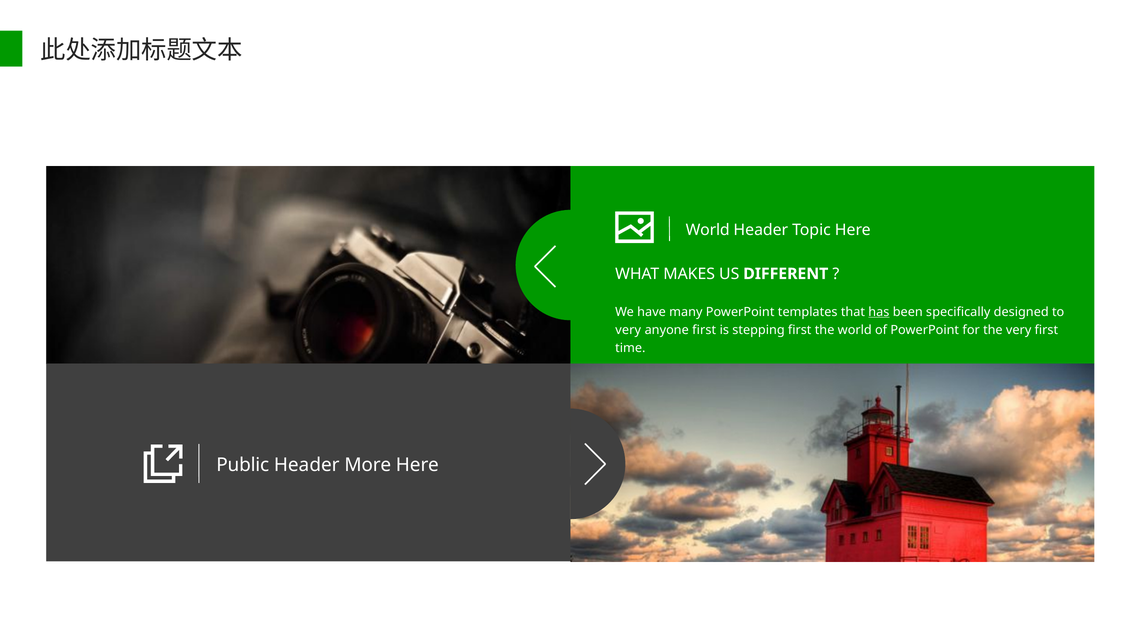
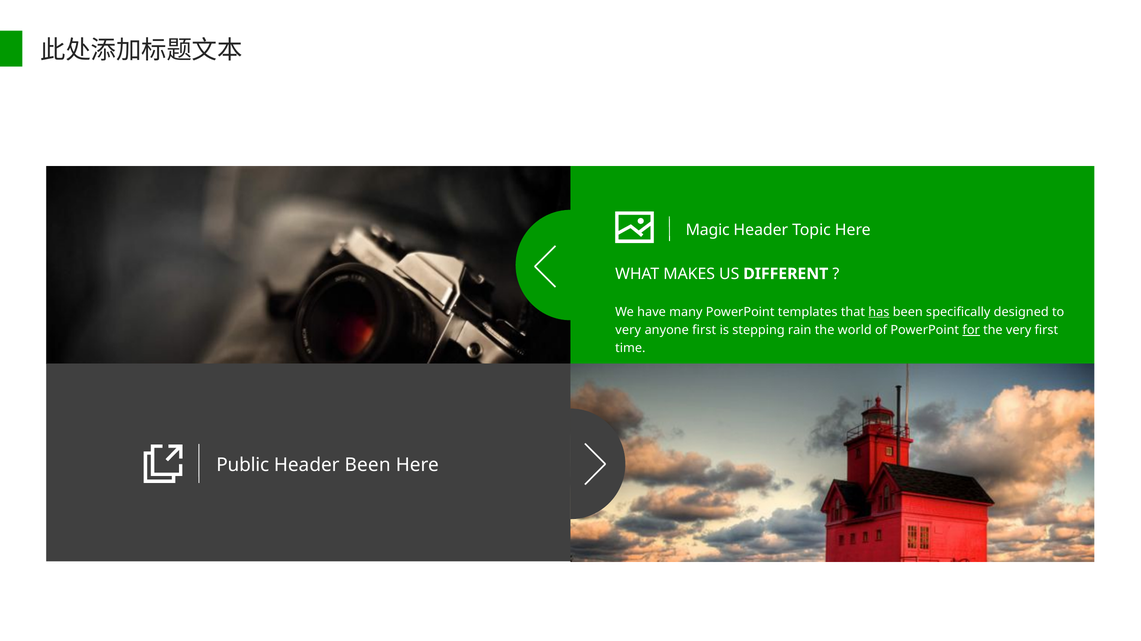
World at (708, 230): World -> Magic
stepping first: first -> rain
for underline: none -> present
Header More: More -> Been
